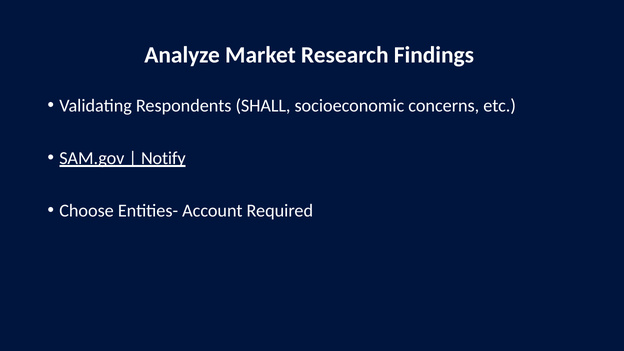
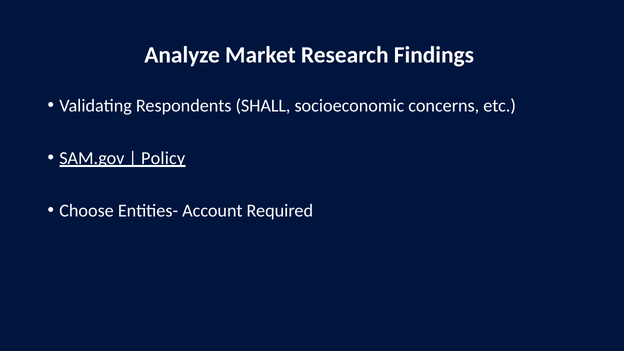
Notify: Notify -> Policy
